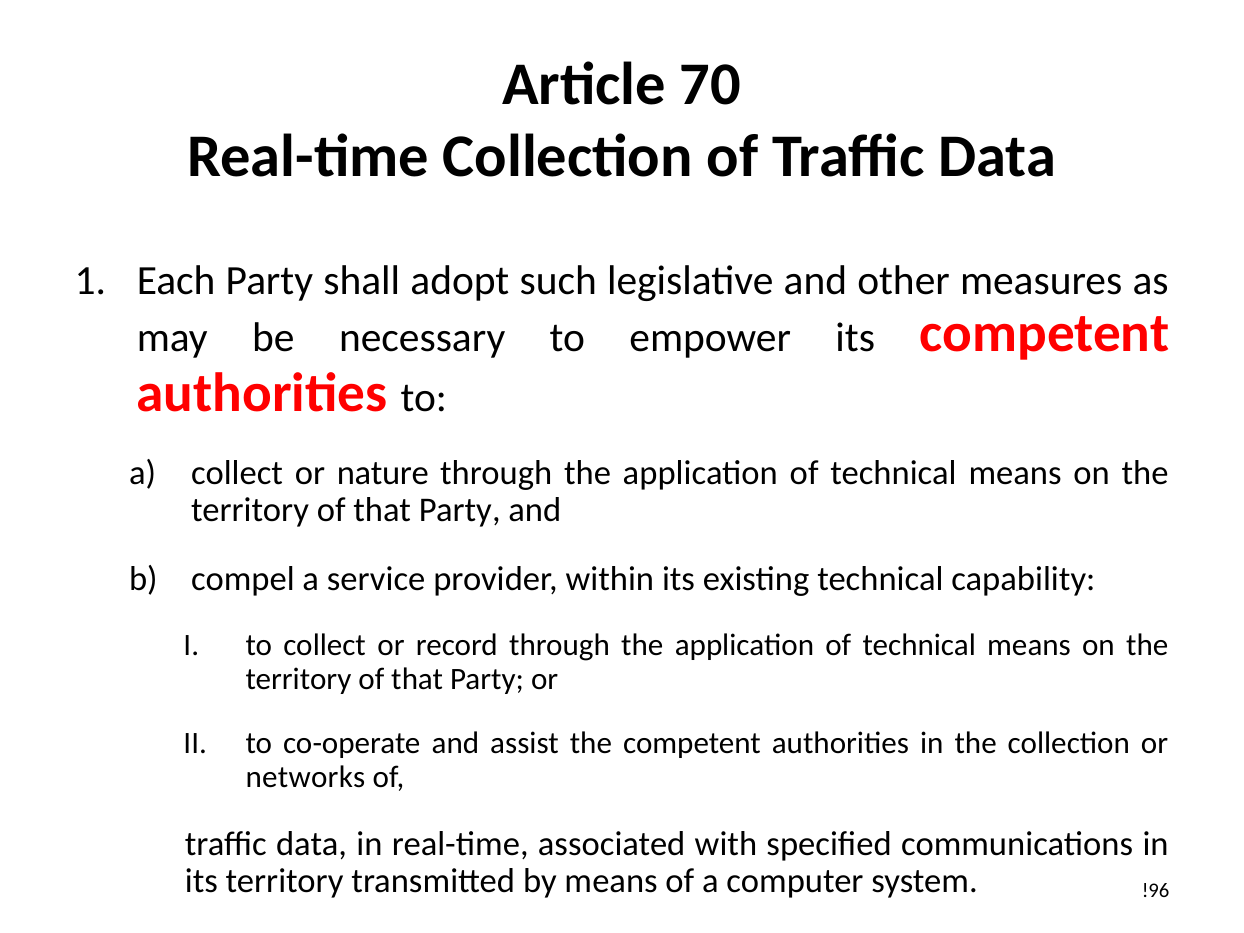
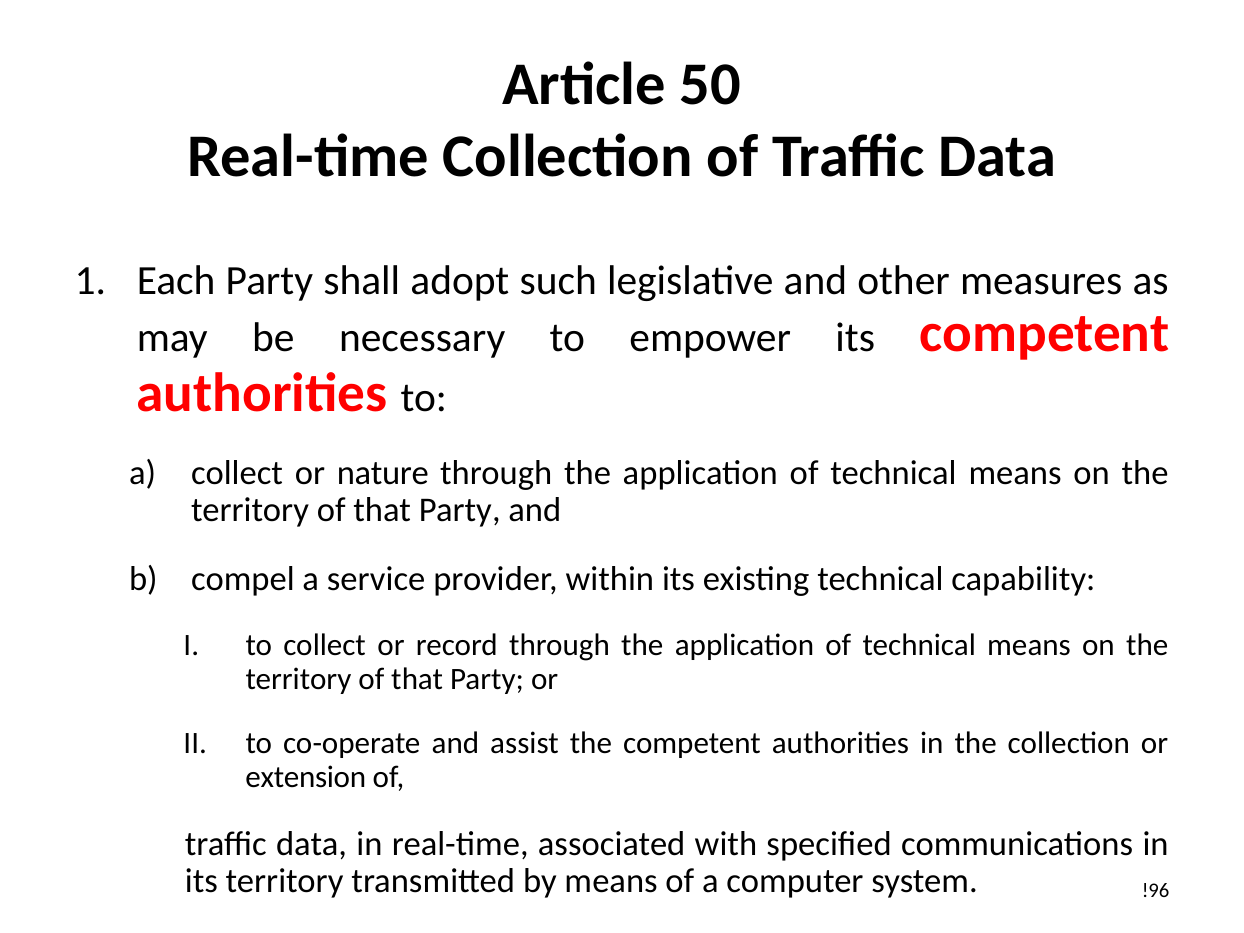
70: 70 -> 50
networks: networks -> extension
